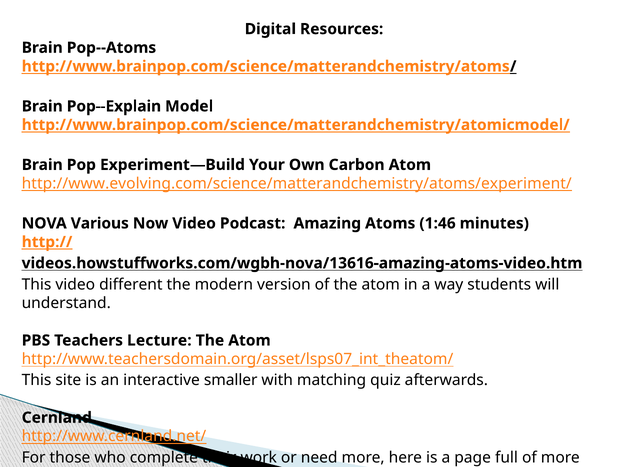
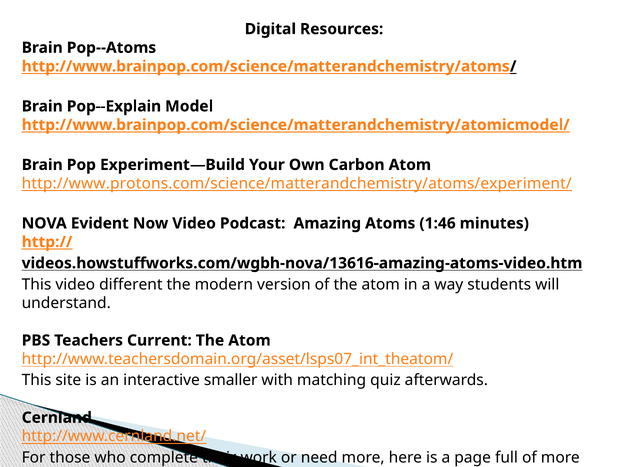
http://www.evolving.com/science/matterandchemistry/atoms/experiment/: http://www.evolving.com/science/matterandchemistry/atoms/experiment/ -> http://www.protons.com/science/matterandchemistry/atoms/experiment/
Various: Various -> Evident
Lecture: Lecture -> Current
